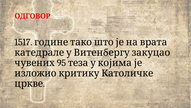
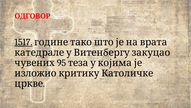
1517 underline: none -> present
